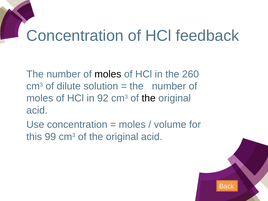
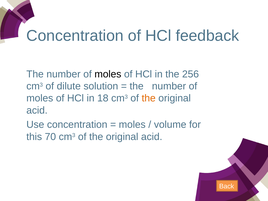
260: 260 -> 256
92: 92 -> 18
the at (149, 98) colour: black -> orange
99: 99 -> 70
